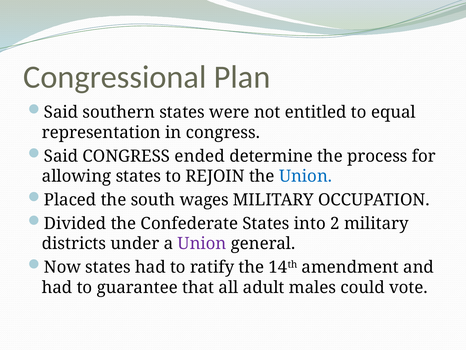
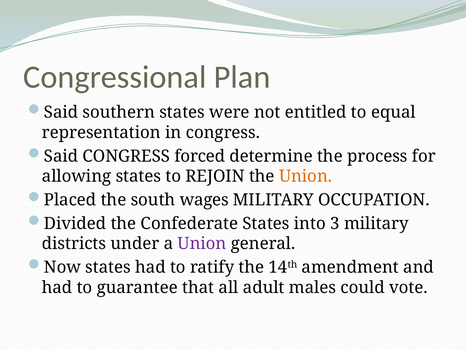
ended: ended -> forced
Union at (306, 176) colour: blue -> orange
2: 2 -> 3
